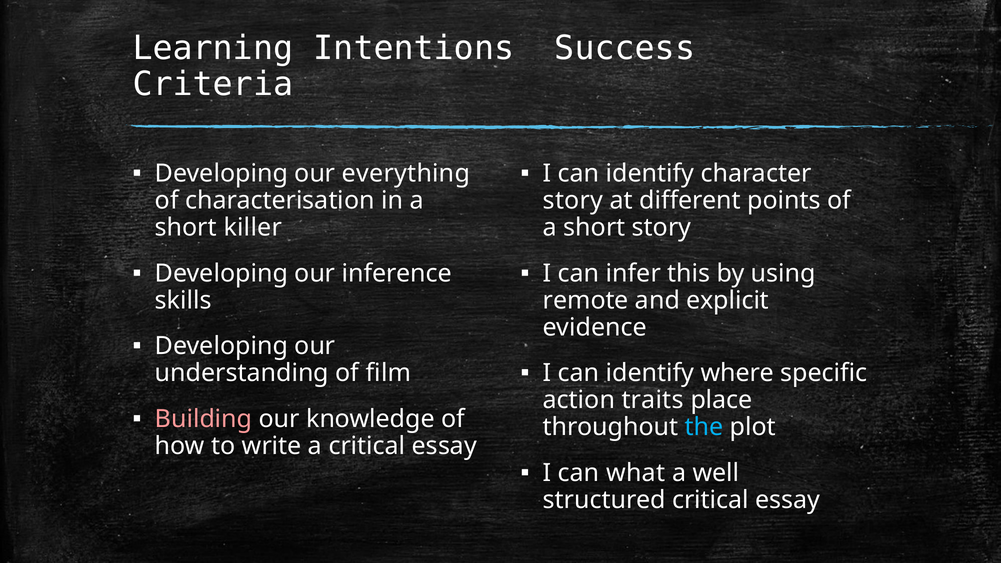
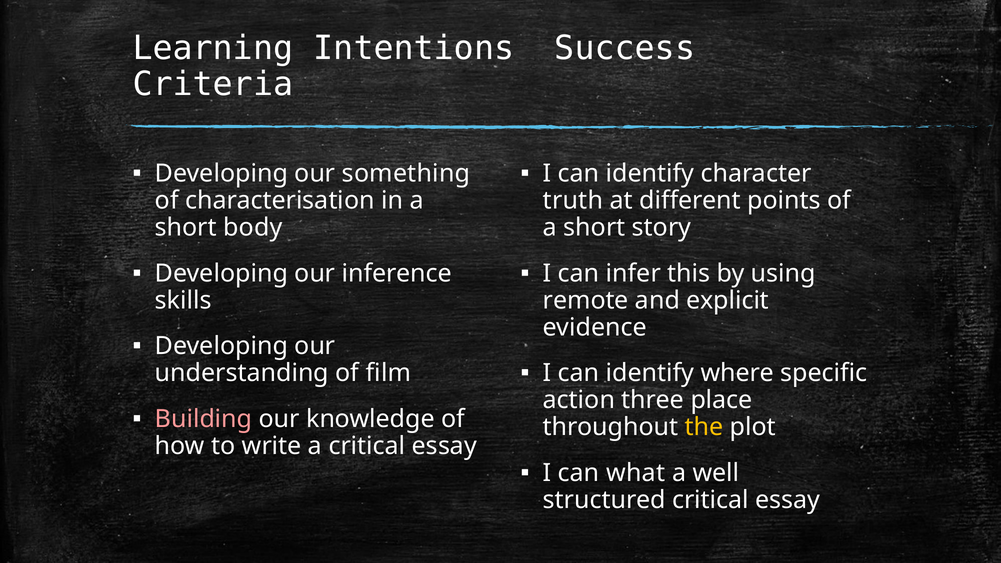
everything: everything -> something
story at (573, 201): story -> truth
killer: killer -> body
traits: traits -> three
the colour: light blue -> yellow
